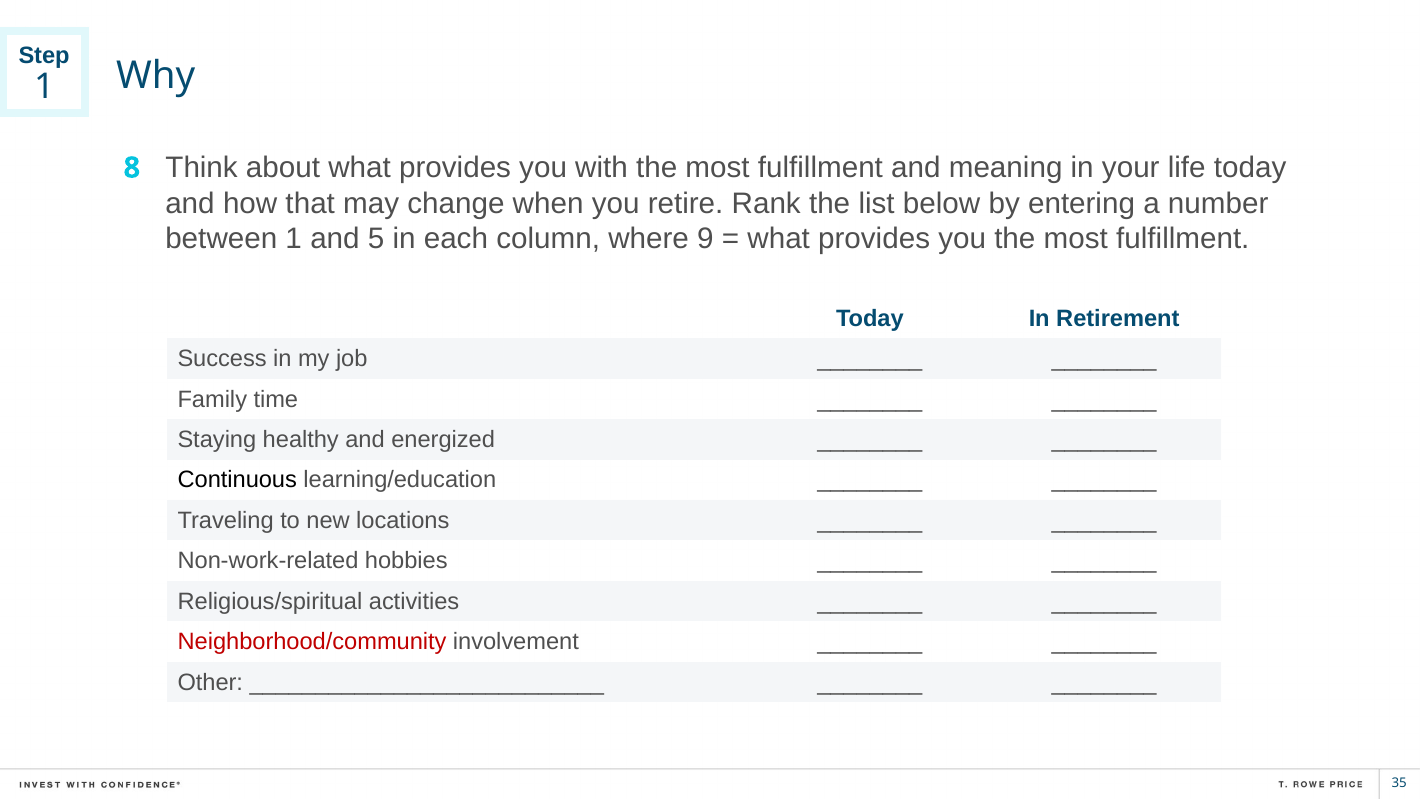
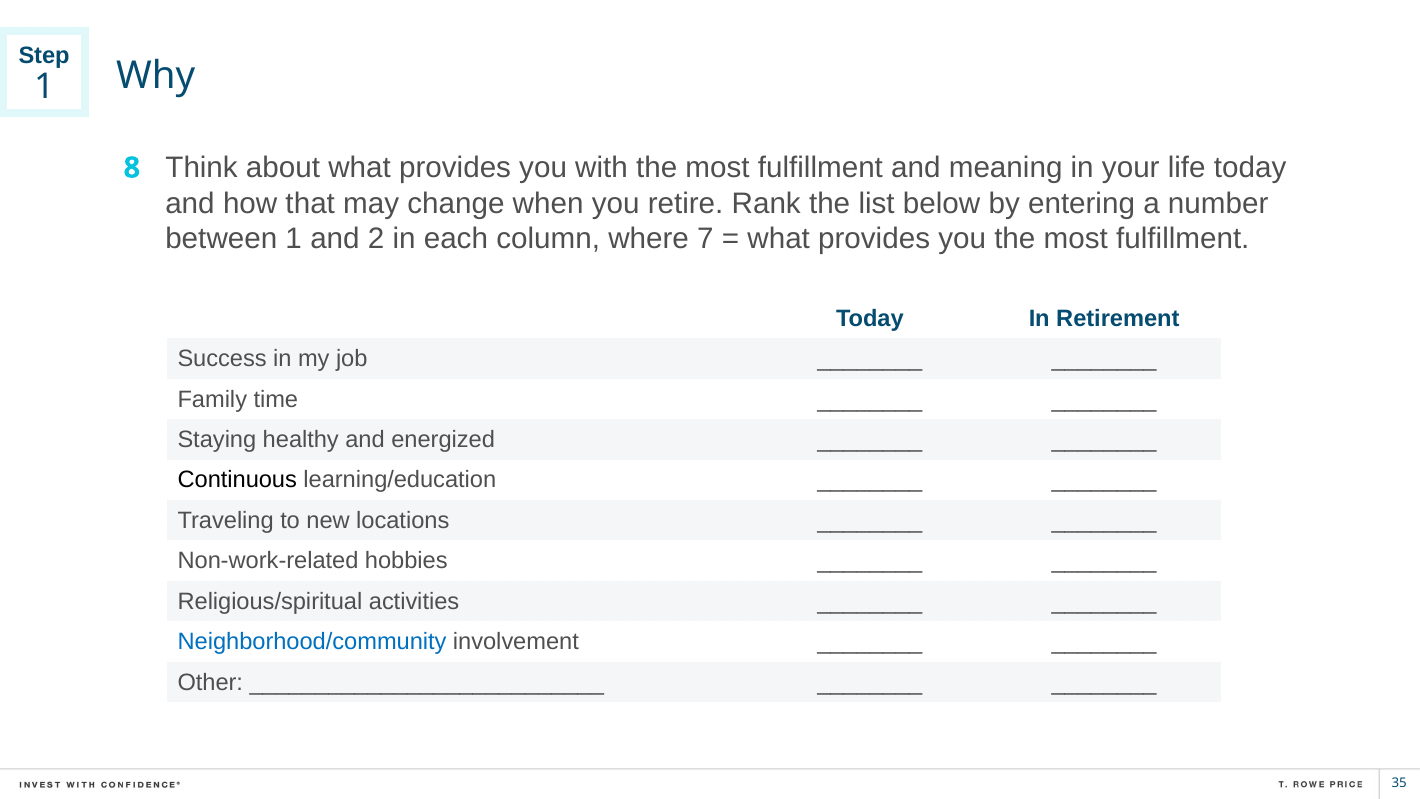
5: 5 -> 2
9: 9 -> 7
Neighborhood/community colour: red -> blue
